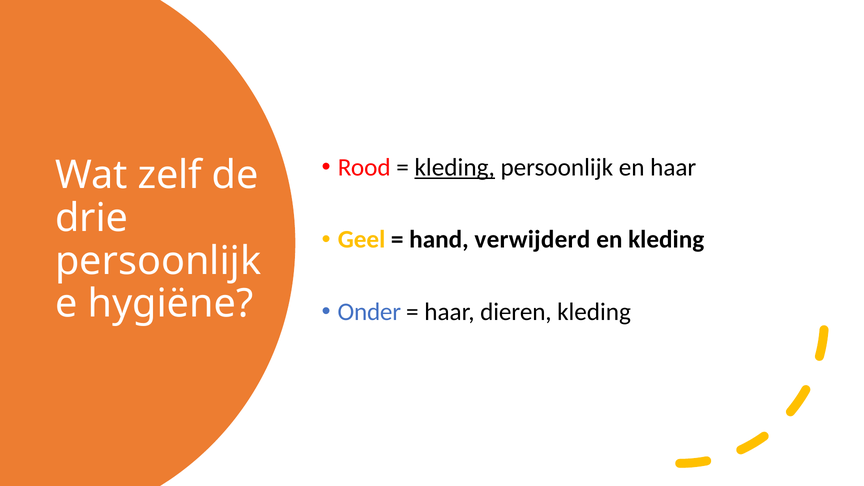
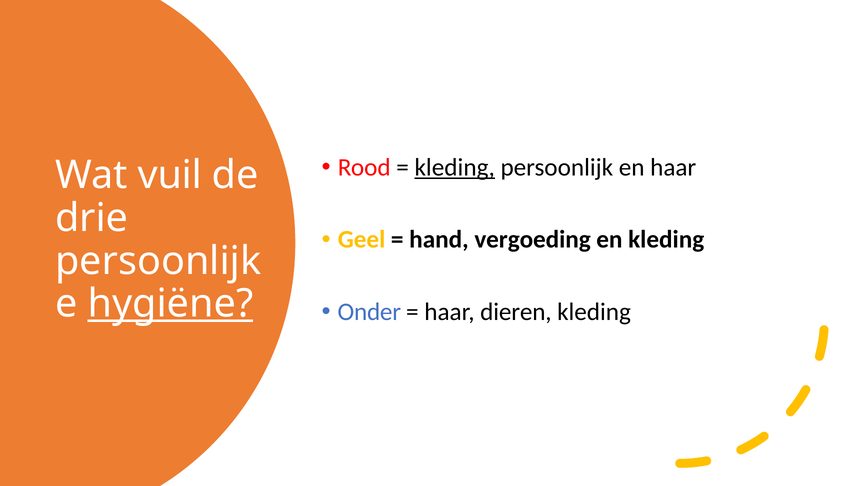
zelf: zelf -> vuil
verwijderd: verwijderd -> vergoeding
hygiëne underline: none -> present
